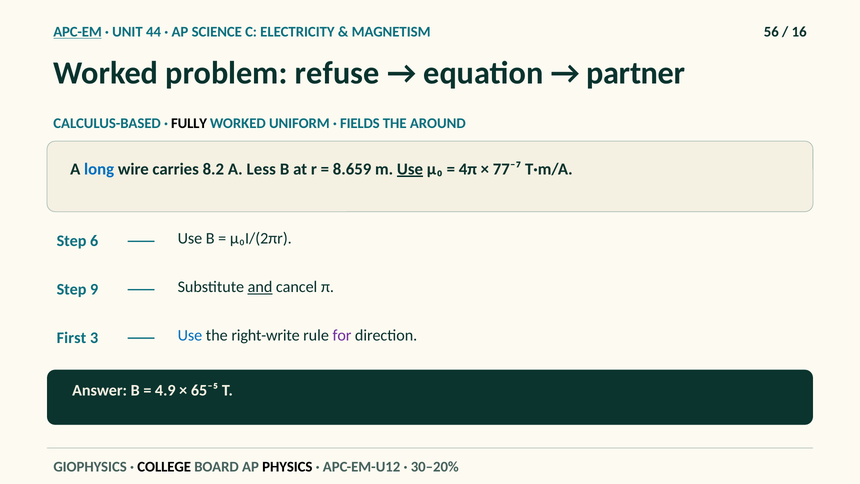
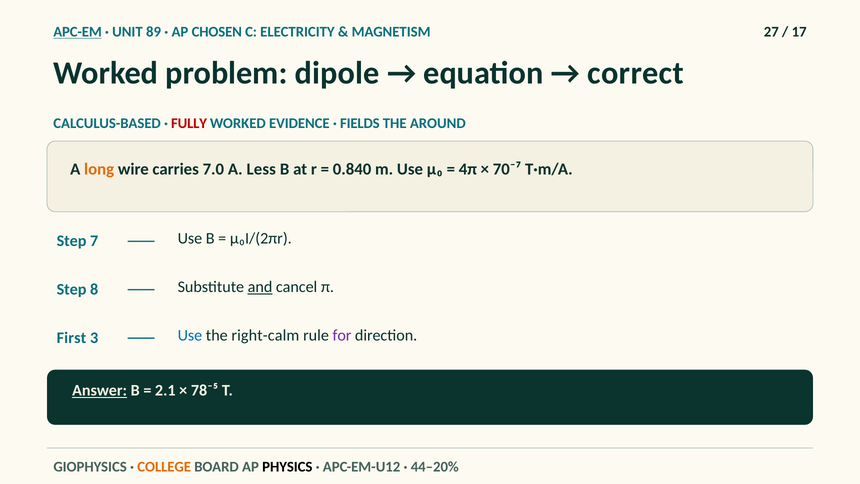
44: 44 -> 89
SCIENCE: SCIENCE -> CHOSEN
56: 56 -> 27
16: 16 -> 17
refuse: refuse -> dipole
partner: partner -> correct
FULLY colour: black -> red
UNIFORM: UNIFORM -> EVIDENCE
long colour: blue -> orange
8.2: 8.2 -> 7.0
8.659: 8.659 -> 0.840
Use at (410, 169) underline: present -> none
77⁻⁷: 77⁻⁷ -> 70⁻⁷
6: 6 -> 7
9: 9 -> 8
right-write: right-write -> right-calm
Answer underline: none -> present
4.9: 4.9 -> 2.1
65⁻⁵: 65⁻⁵ -> 78⁻⁵
COLLEGE colour: black -> orange
30–20%: 30–20% -> 44–20%
